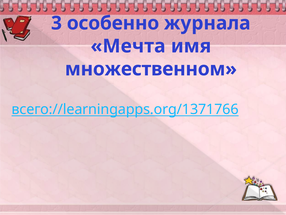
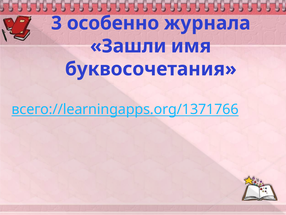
Мечта: Мечта -> Зашли
множественном: множественном -> буквосочетания
